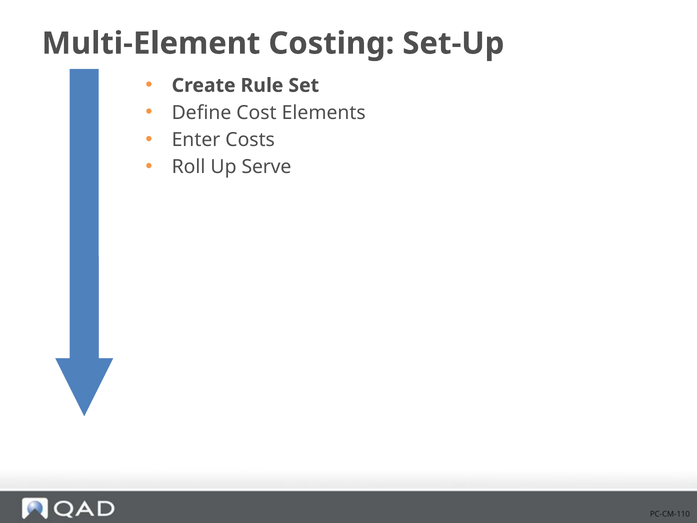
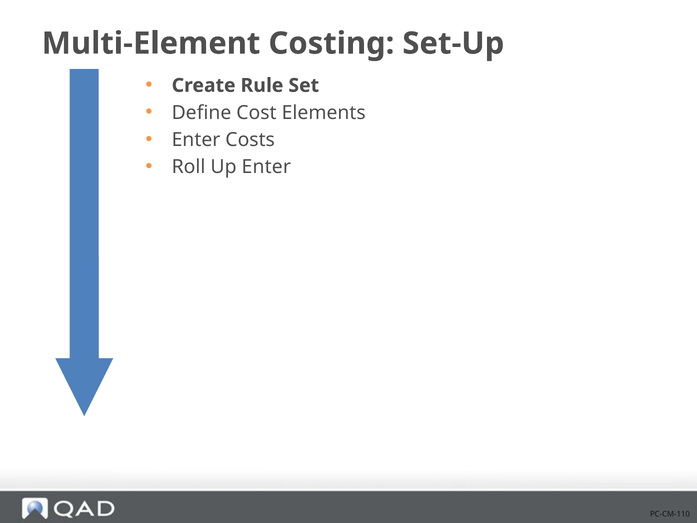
Up Serve: Serve -> Enter
